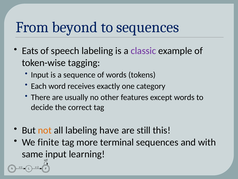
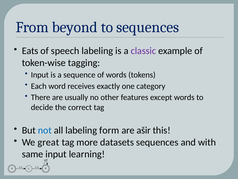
not colour: orange -> blue
have: have -> form
still: still -> ašir
finite: finite -> great
terminal: terminal -> datasets
